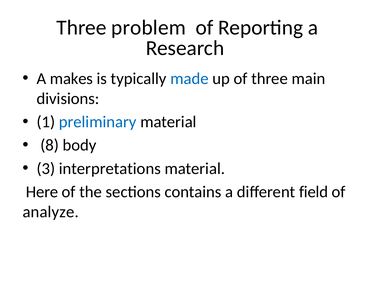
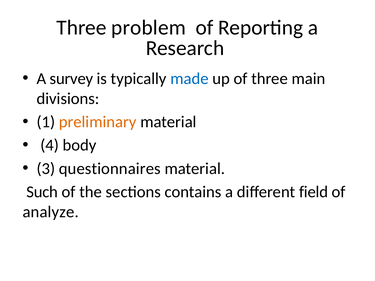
makes: makes -> survey
preliminary colour: blue -> orange
8: 8 -> 4
interpretations: interpretations -> questionnaires
Here: Here -> Such
